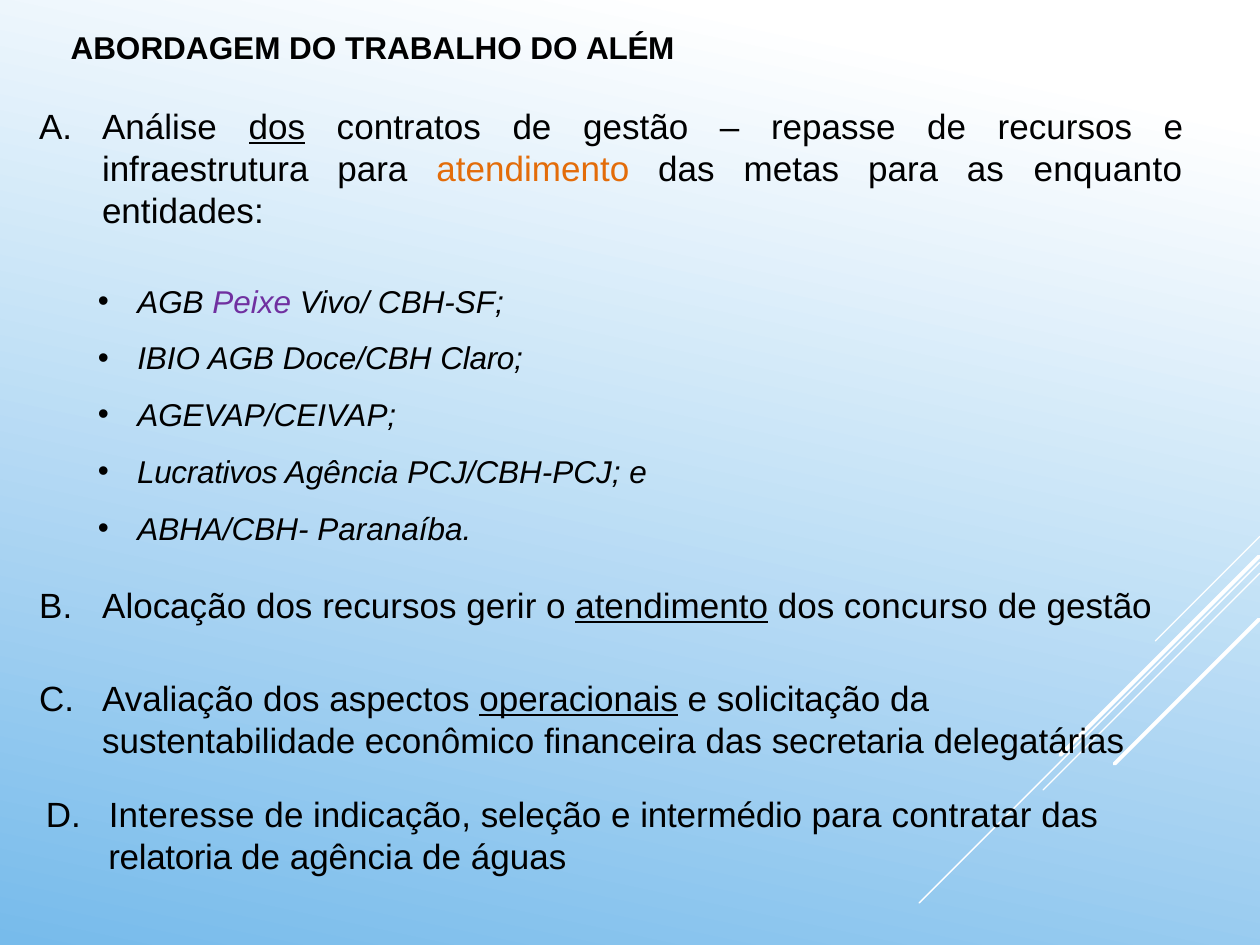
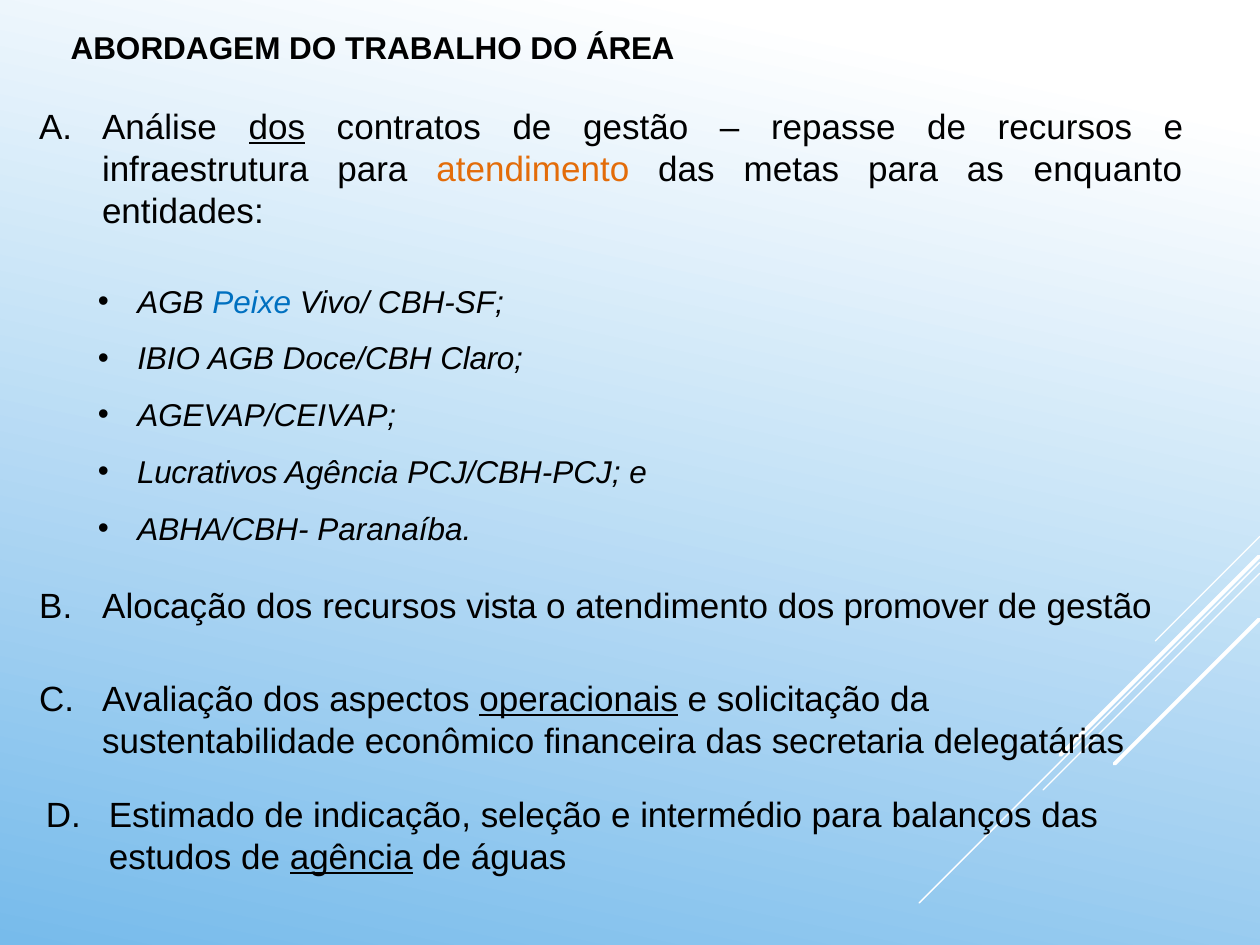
ALÉM: ALÉM -> ÁREA
Peixe colour: purple -> blue
gerir: gerir -> vista
atendimento at (672, 607) underline: present -> none
concurso: concurso -> promover
Interesse: Interesse -> Estimado
contratar: contratar -> balanços
relatoria: relatoria -> estudos
agência at (351, 858) underline: none -> present
